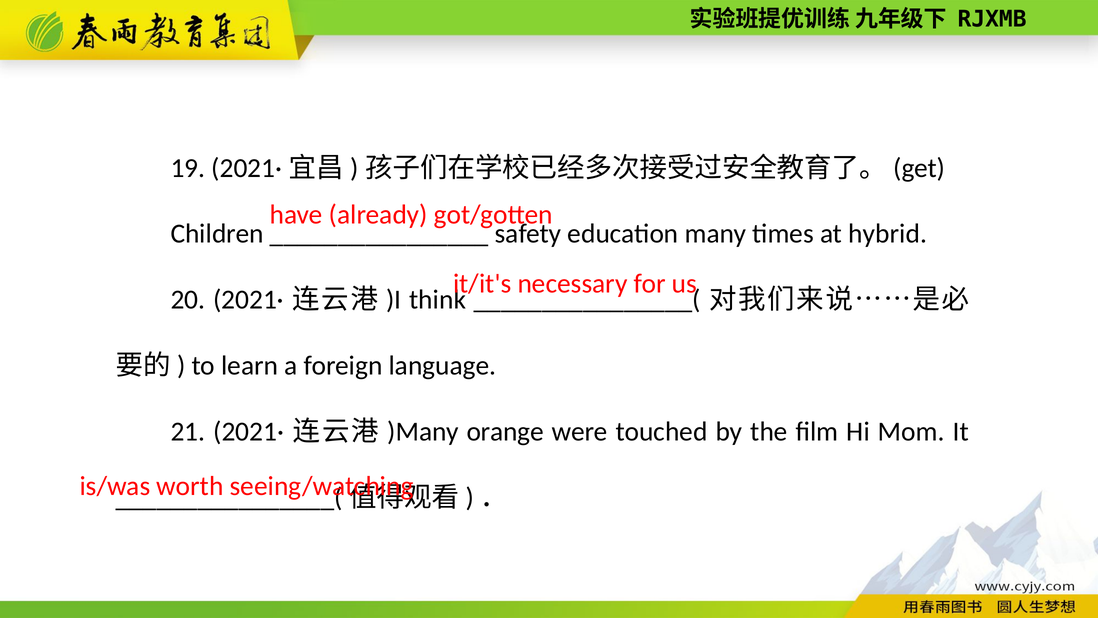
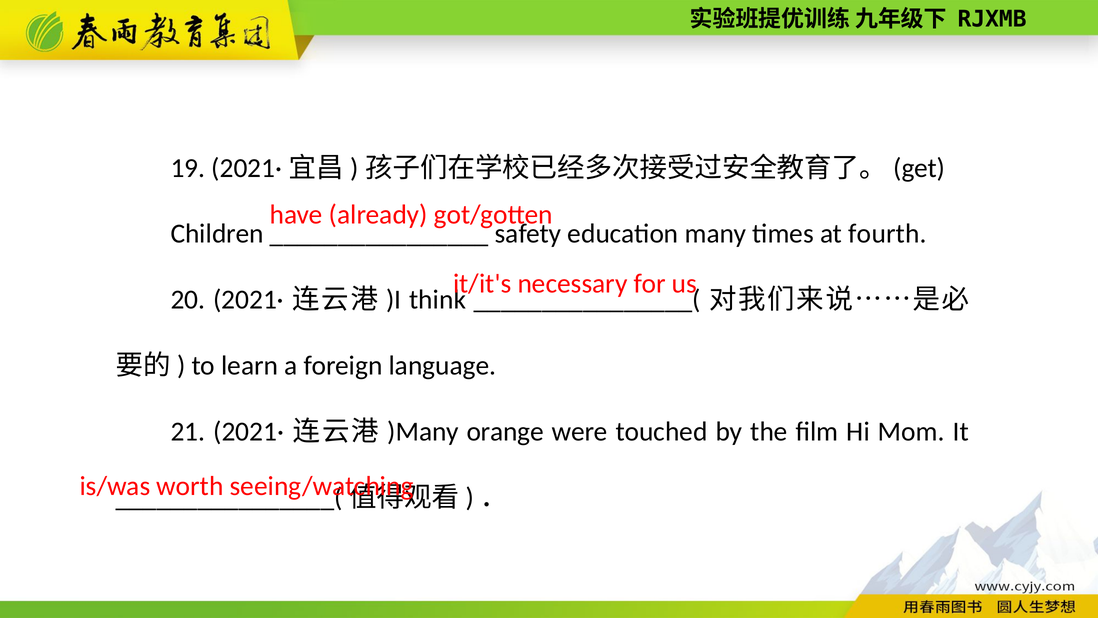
hybrid: hybrid -> fourth
